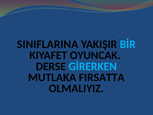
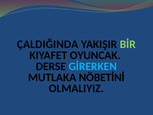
SINIFLARINA: SINIFLARINA -> ÇALDIĞINDA
BİR colour: light blue -> light green
FIRSATTA: FIRSATTA -> NÖBETİNİ
